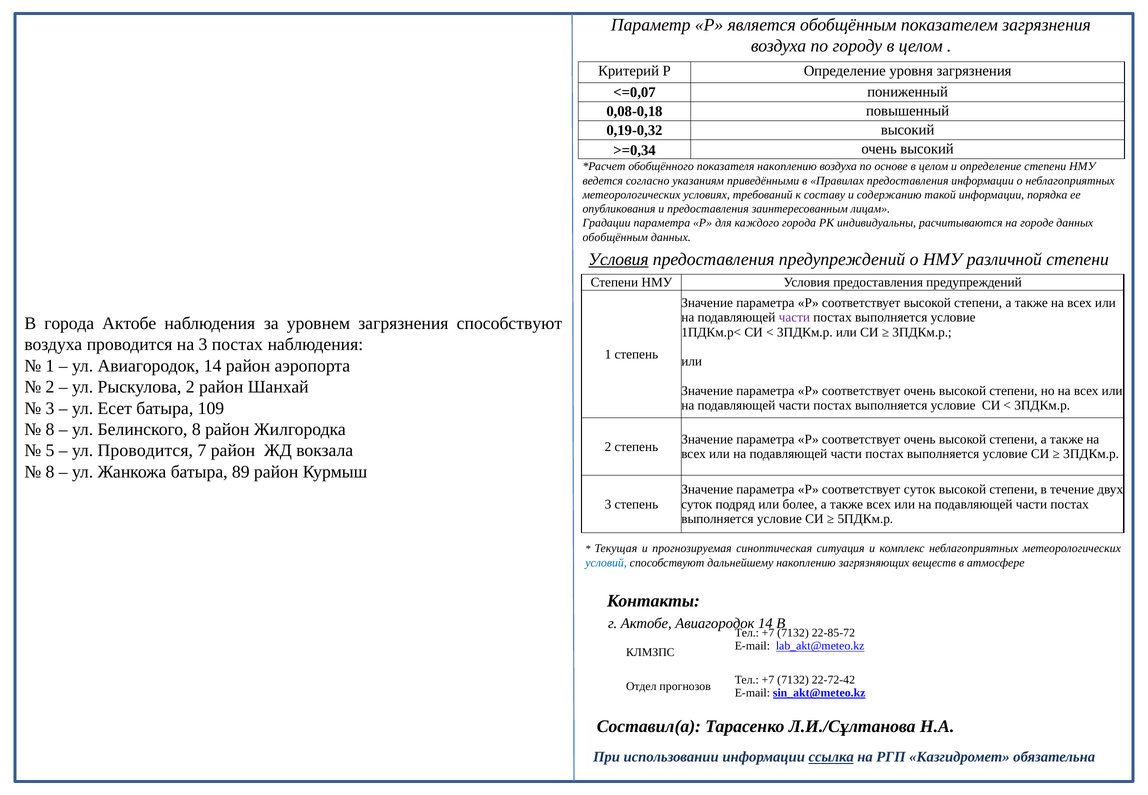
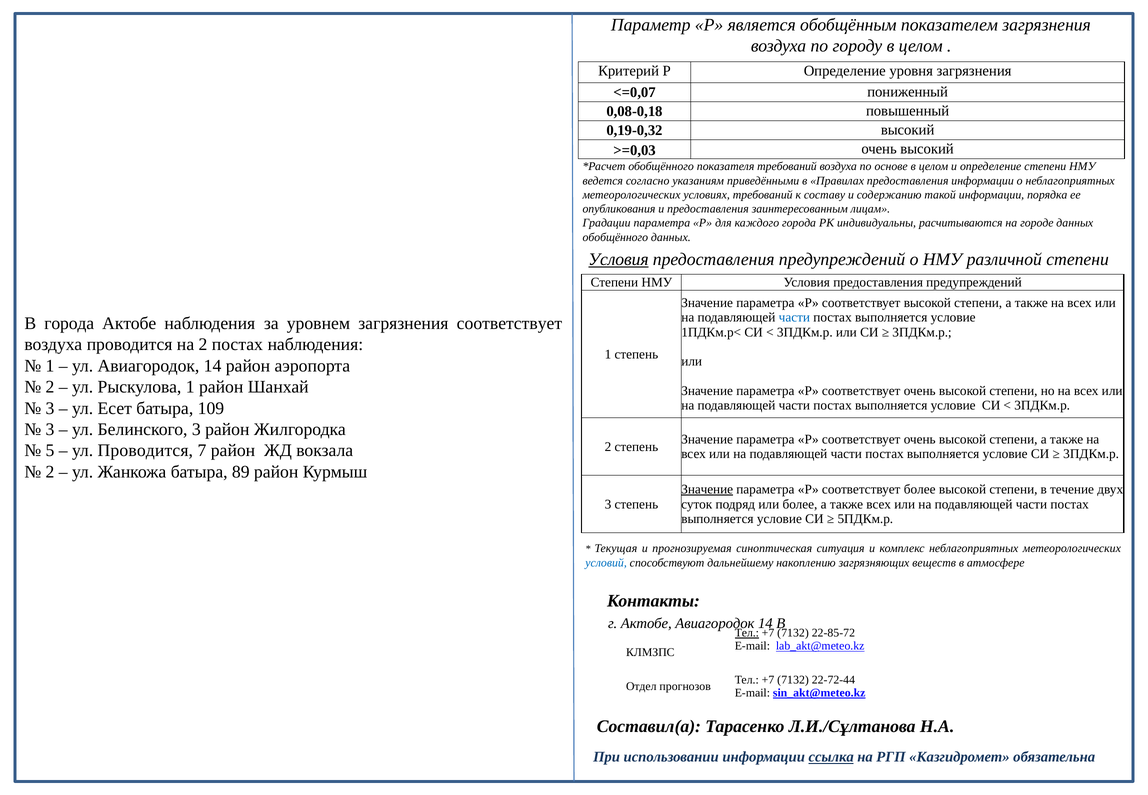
>=0,34: >=0,34 -> >=0,03
показателя накоплению: накоплению -> требований
обобщённым at (615, 237): обобщённым -> обобщённого
части at (794, 317) colour: purple -> blue
загрязнения способствуют: способствуют -> соответствует
на 3: 3 -> 2
Рыскулова 2: 2 -> 1
8 at (50, 429): 8 -> 3
Белинского 8: 8 -> 3
8 at (50, 472): 8 -> 2
Значение at (707, 489) underline: none -> present
соответствует суток: суток -> более
Тел at (747, 633) underline: none -> present
22-72-42: 22-72-42 -> 22-72-44
